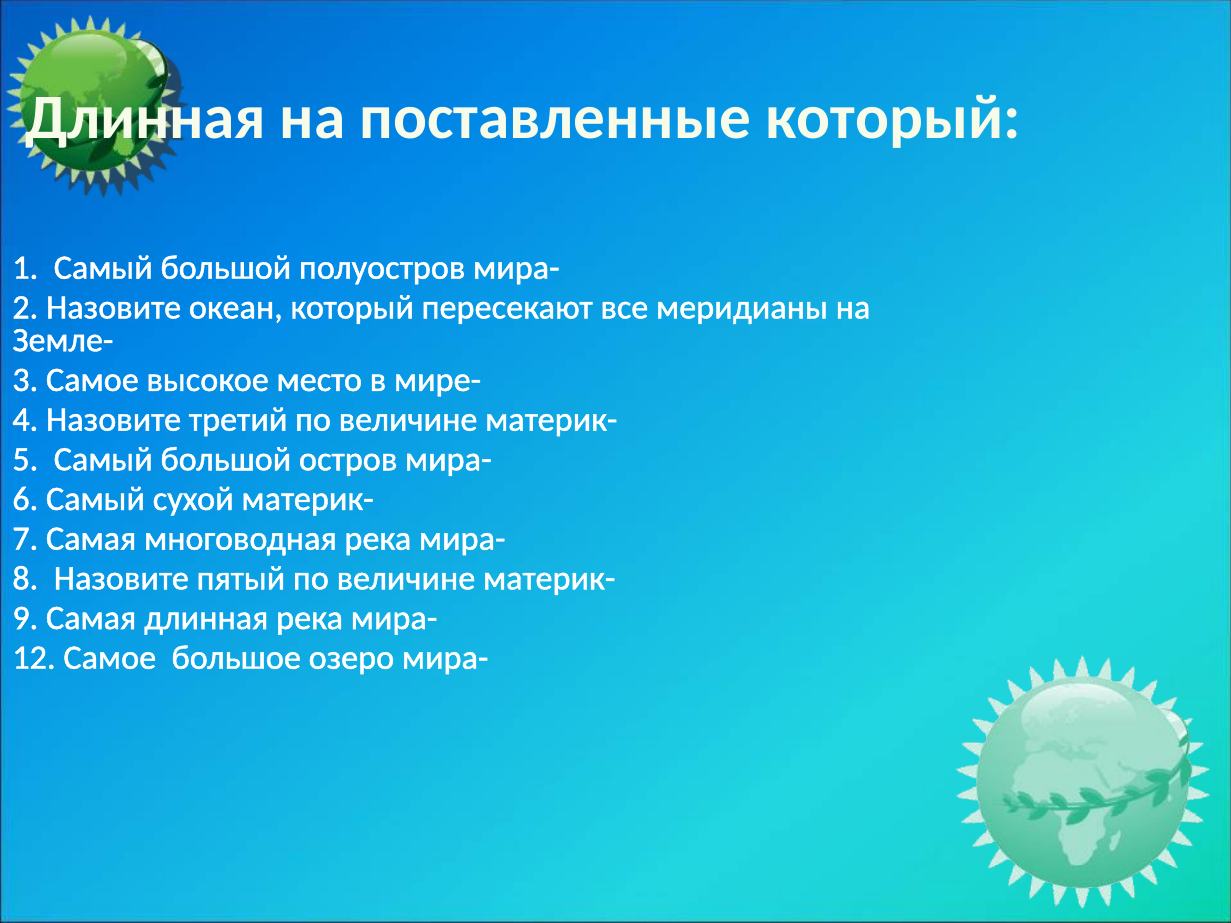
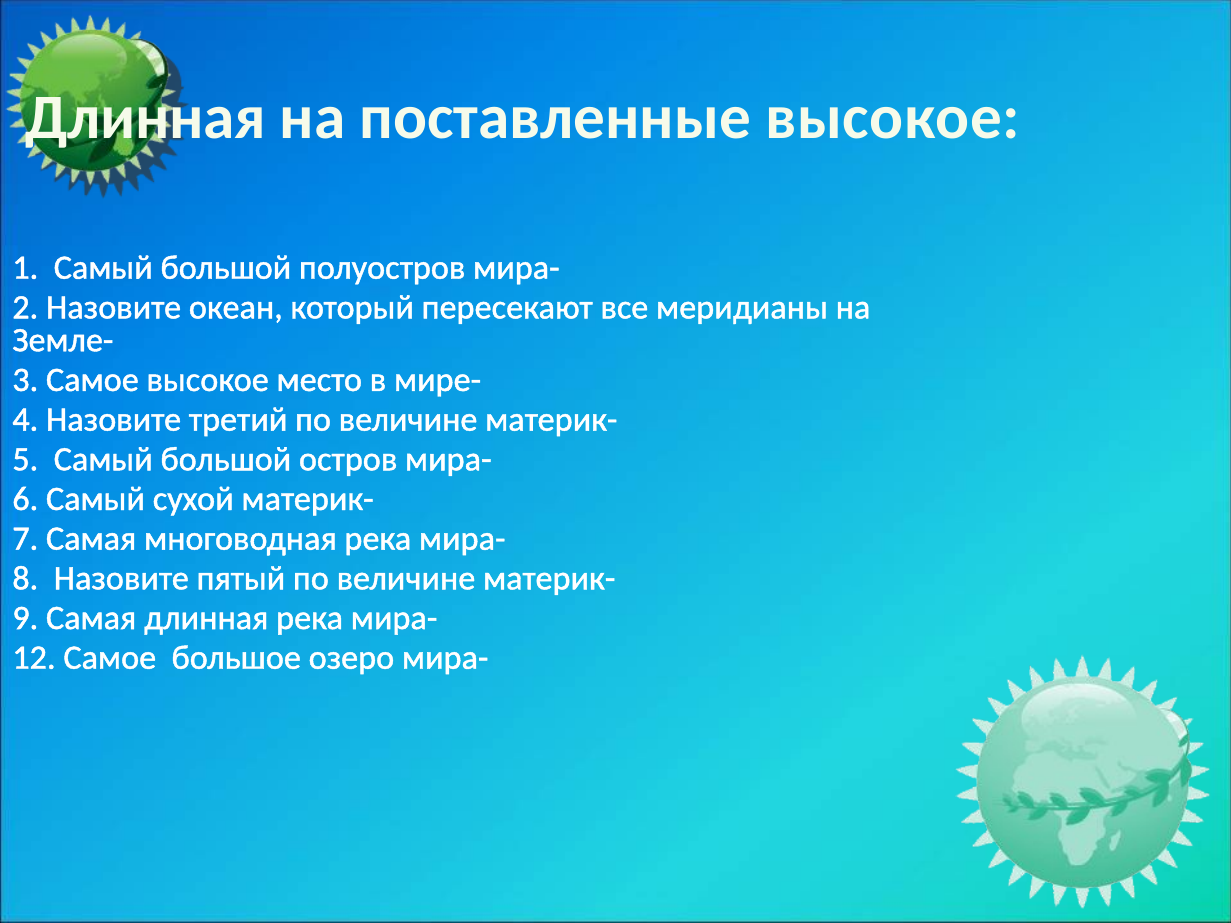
поставленные который: который -> высокое
